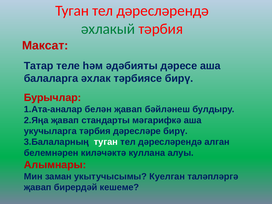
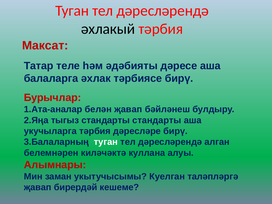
әхлакый colour: green -> black
2.Яңа җавап: җавап -> тыгыз
стандарты мәгарифкә: мәгарифкә -> стандарты
